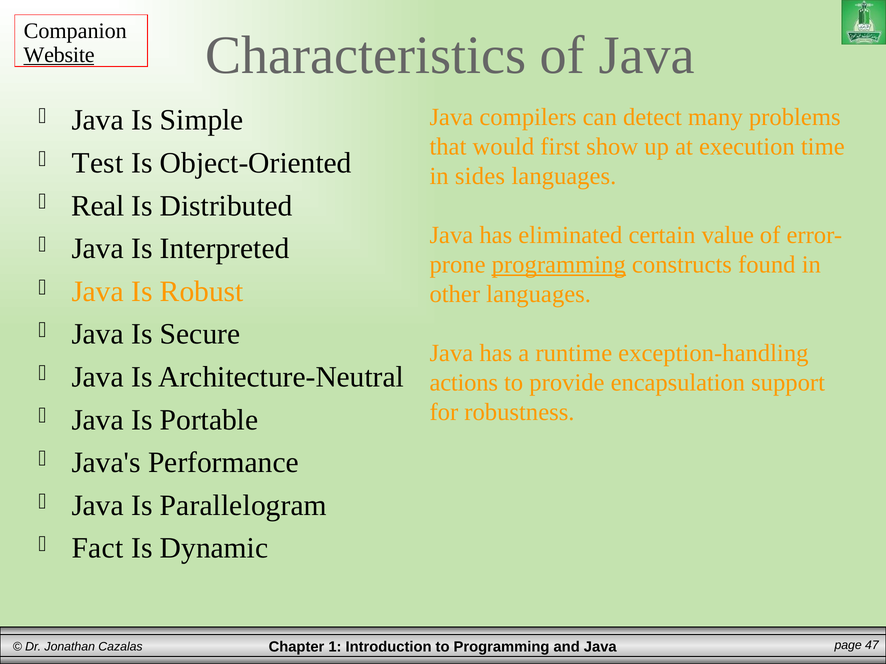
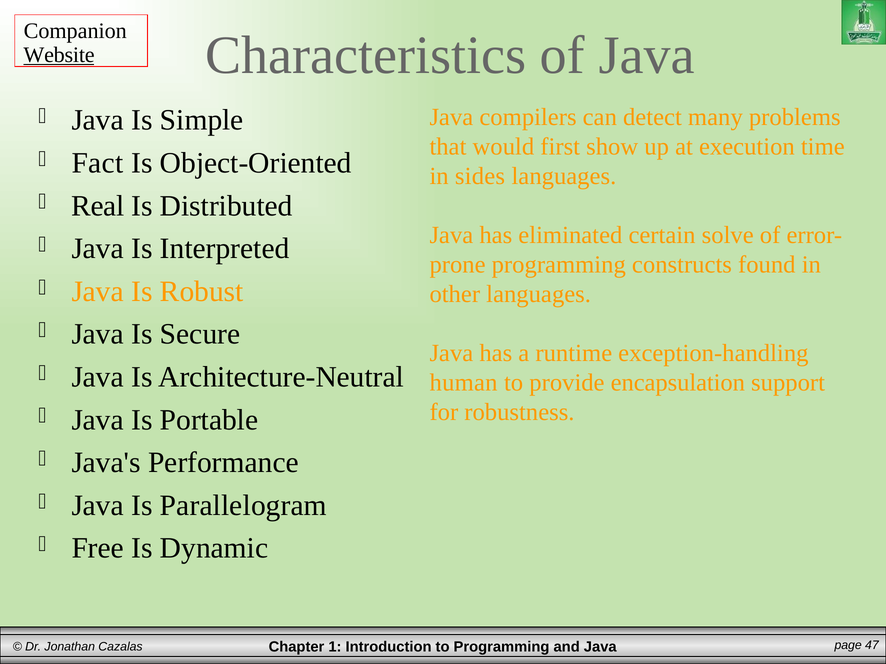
Test: Test -> Fact
value: value -> solve
programming at (559, 265) underline: present -> none
actions: actions -> human
Fact: Fact -> Free
